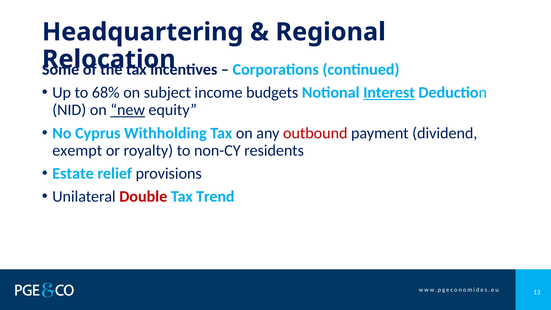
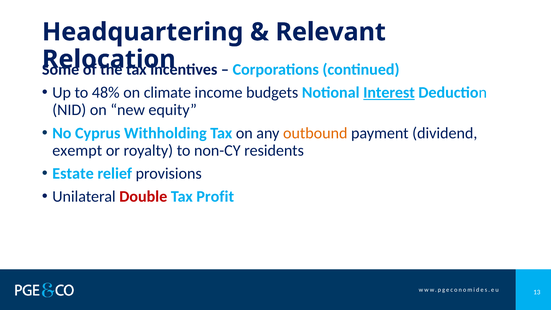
Regional: Regional -> Relevant
68%: 68% -> 48%
subject: subject -> climate
new underline: present -> none
outbound colour: red -> orange
Trend: Trend -> Profit
